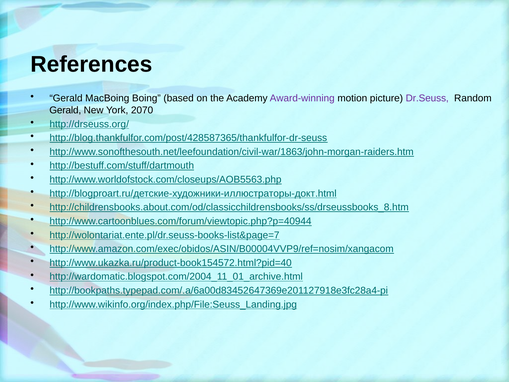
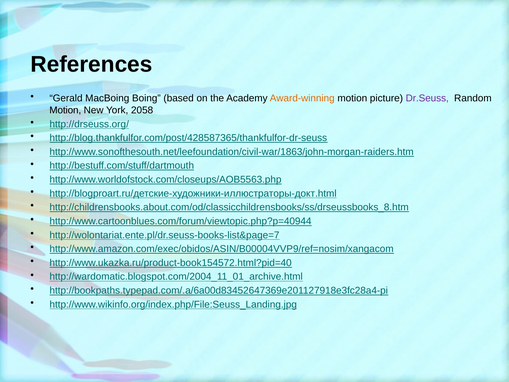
Award-winning colour: purple -> orange
Gerald at (65, 110): Gerald -> Motion
2070: 2070 -> 2058
